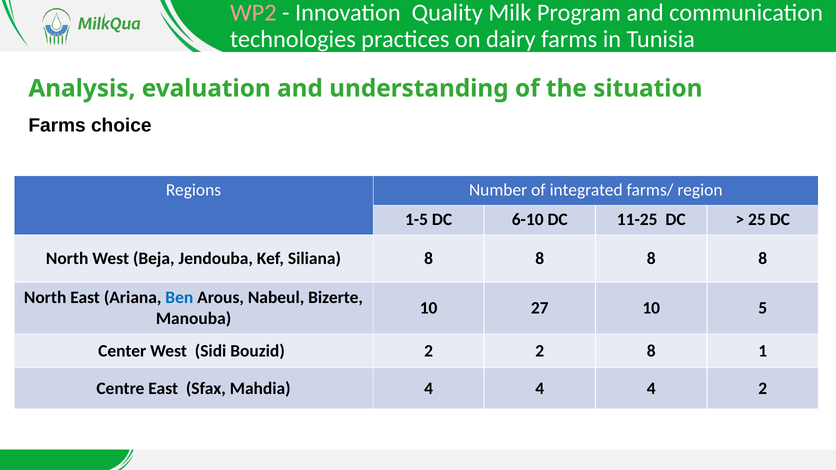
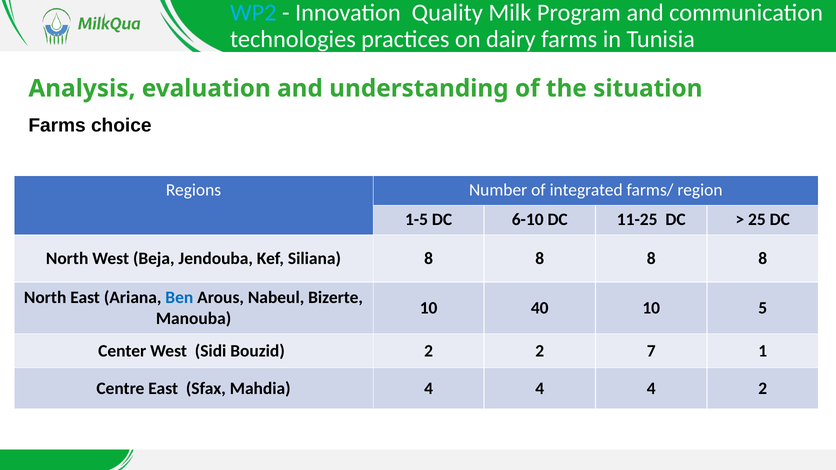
WP2 colour: pink -> light blue
27: 27 -> 40
2 8: 8 -> 7
